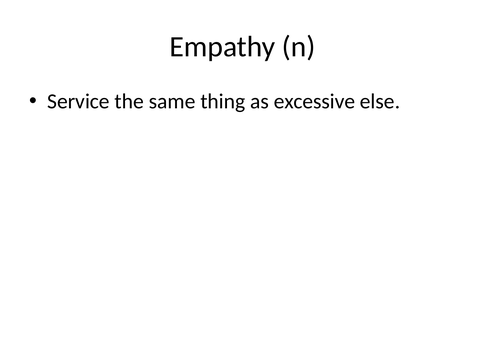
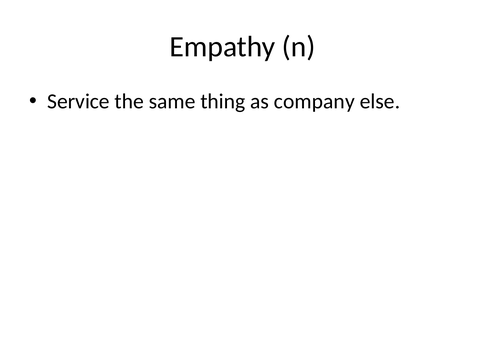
excessive: excessive -> company
